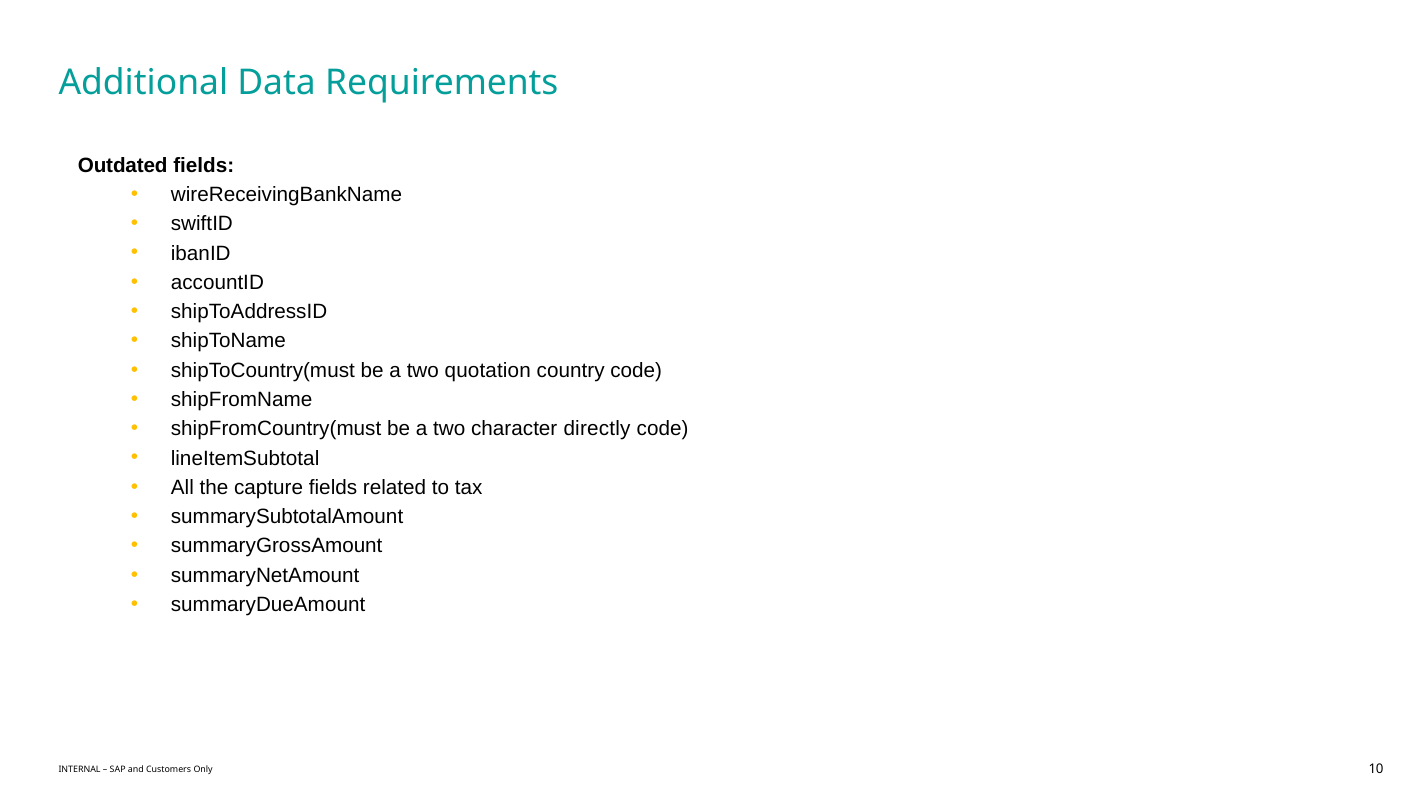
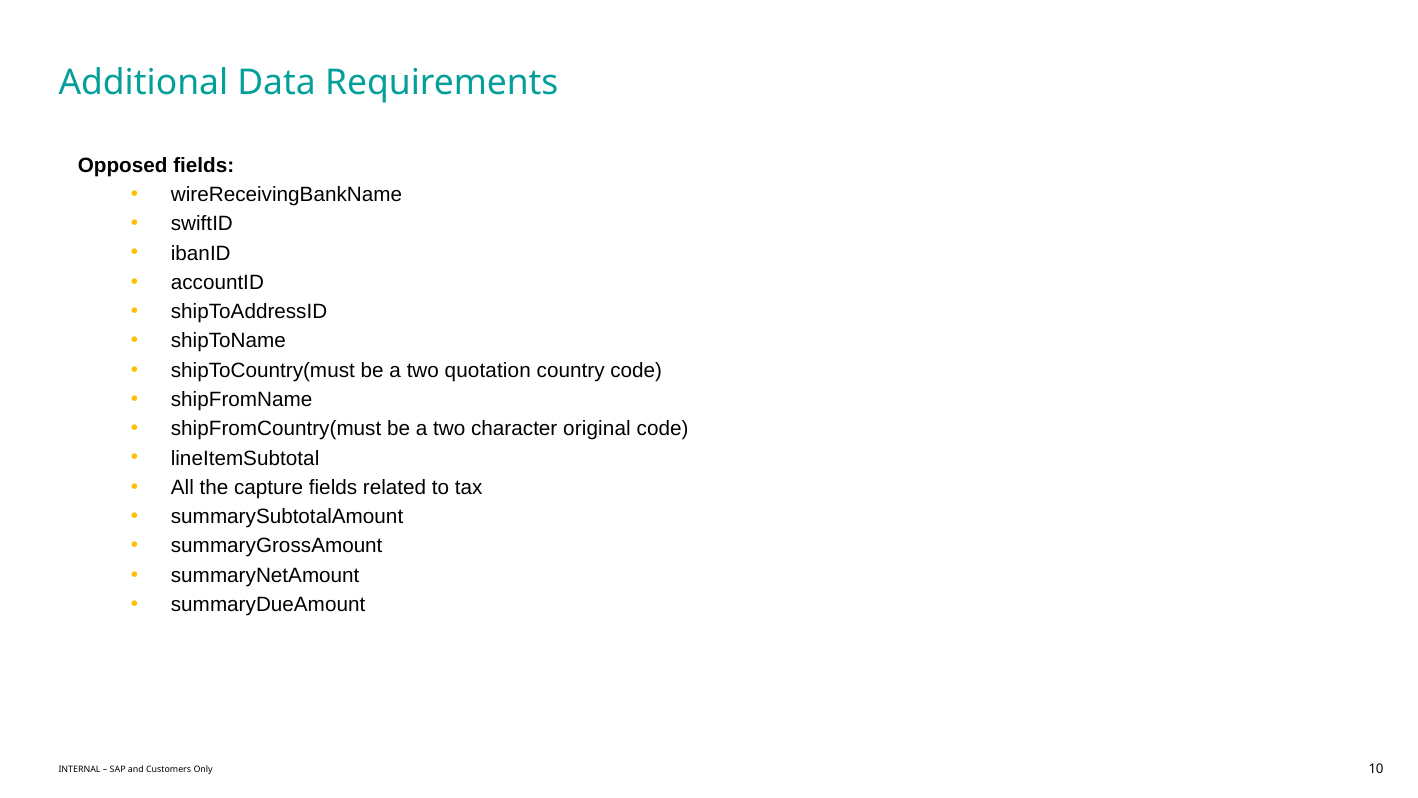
Outdated: Outdated -> Opposed
directly: directly -> original
